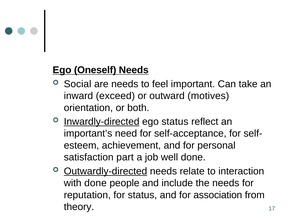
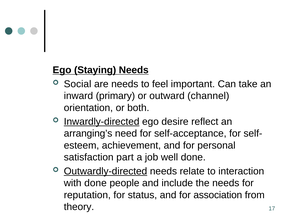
Oneself: Oneself -> Staying
exceed: exceed -> primary
motives: motives -> channel
ego status: status -> desire
important’s: important’s -> arranging’s
